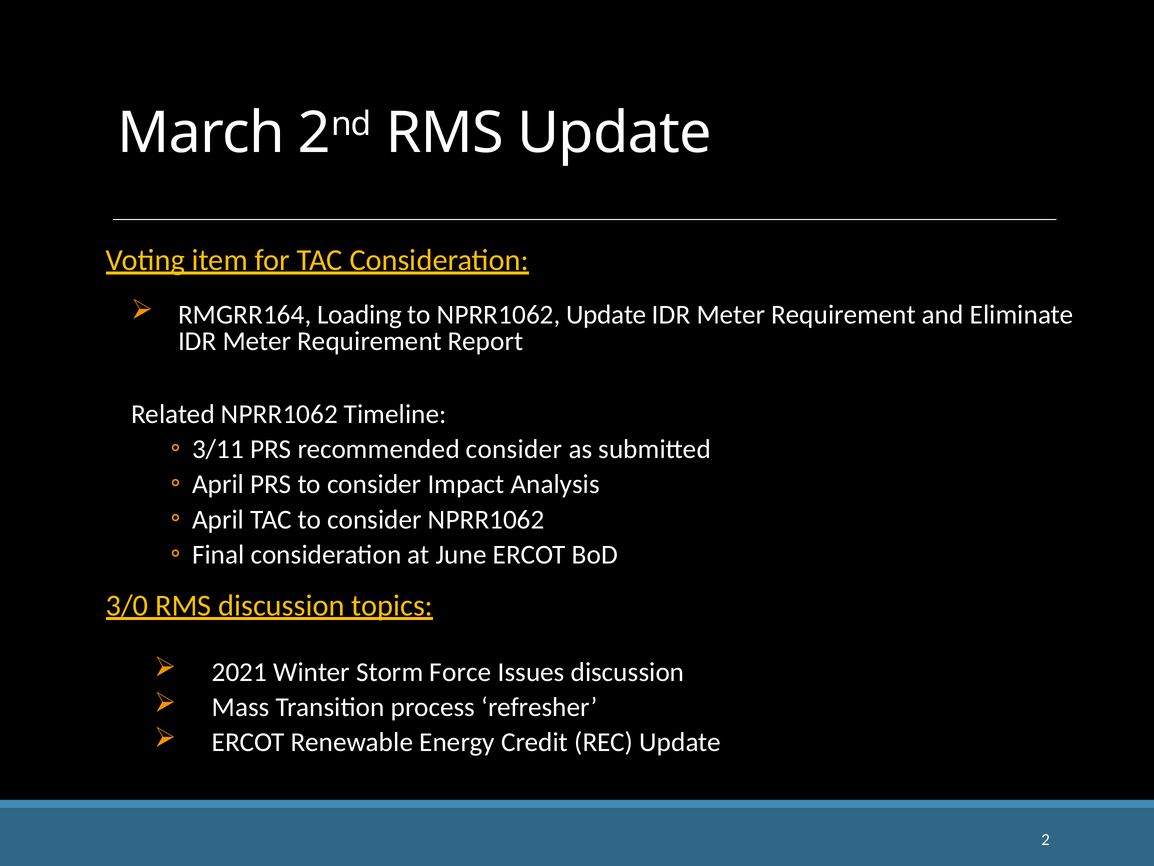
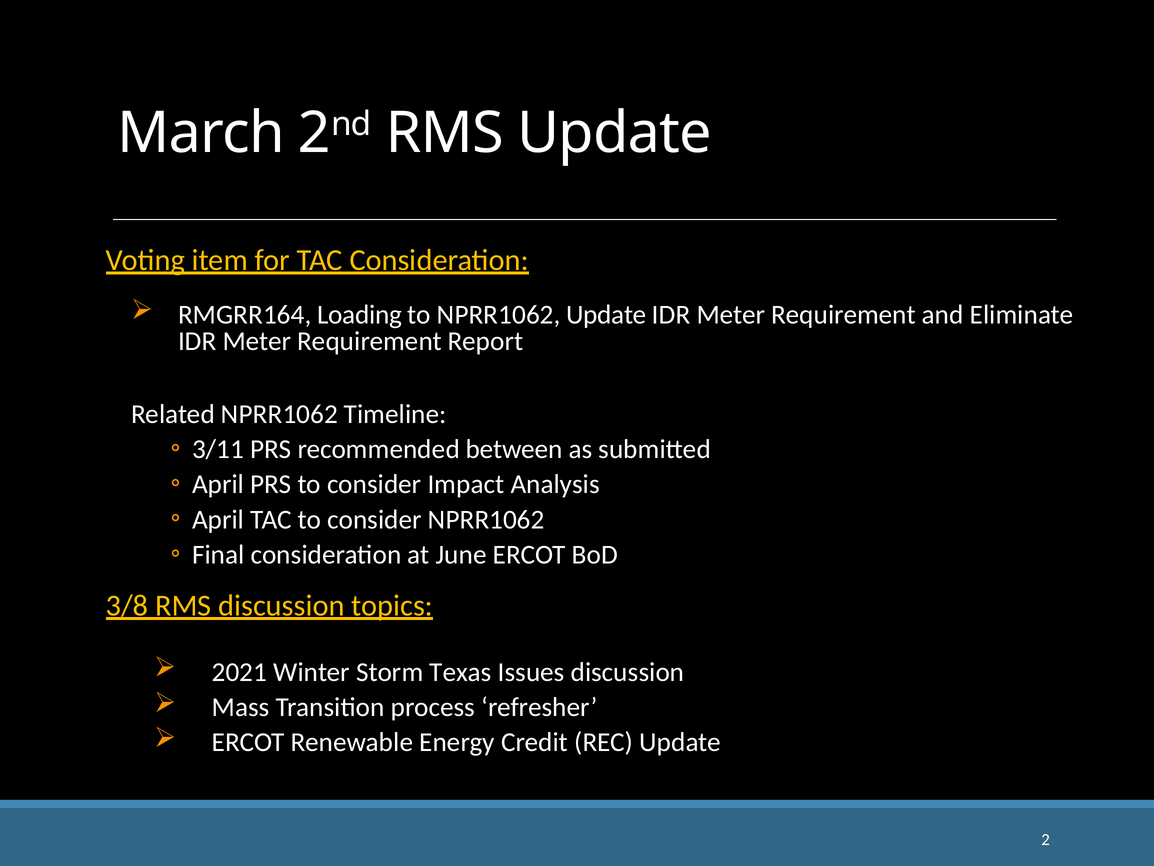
recommended consider: consider -> between
3/0: 3/0 -> 3/8
Force: Force -> Texas
